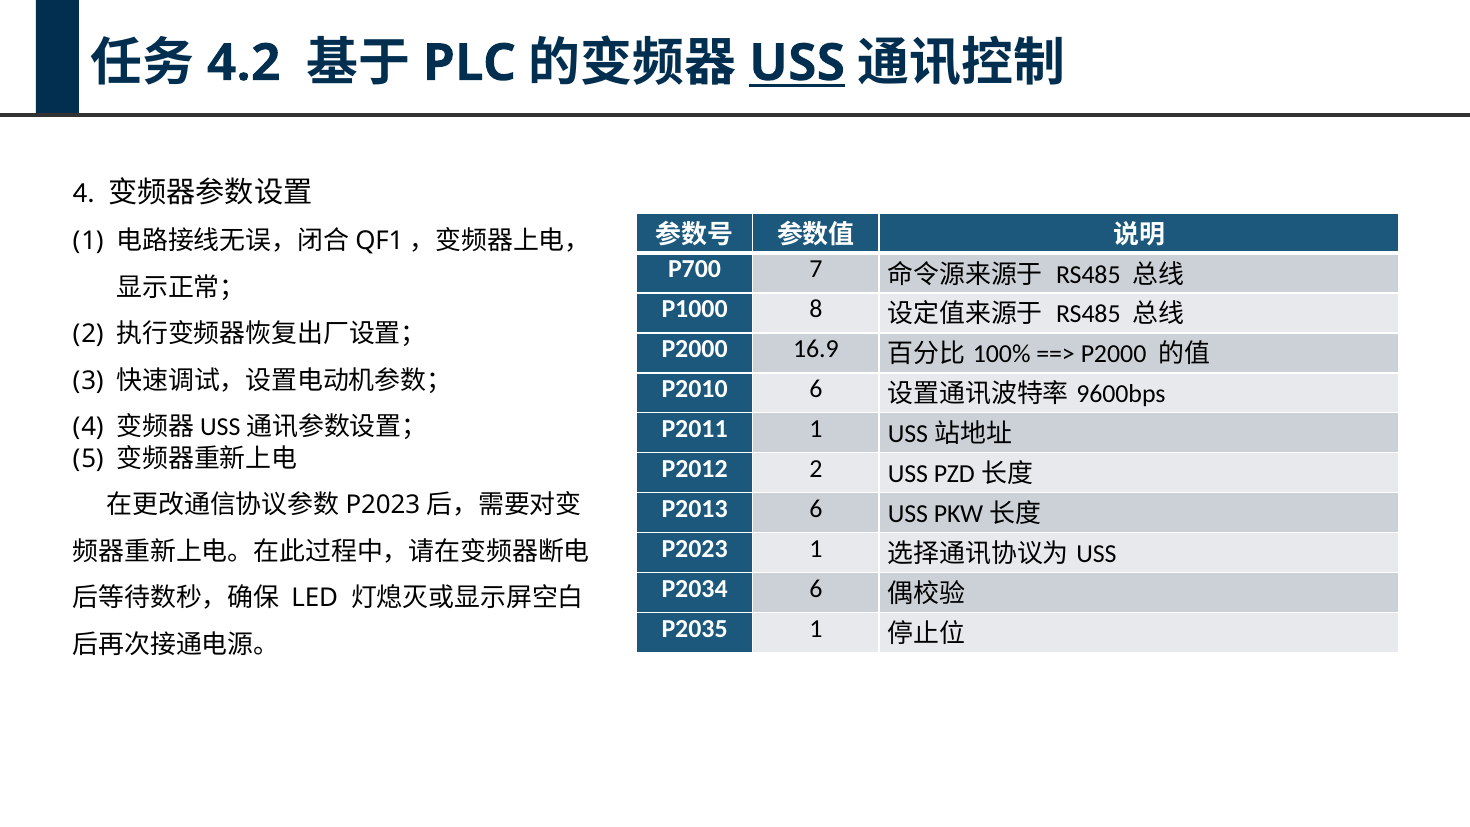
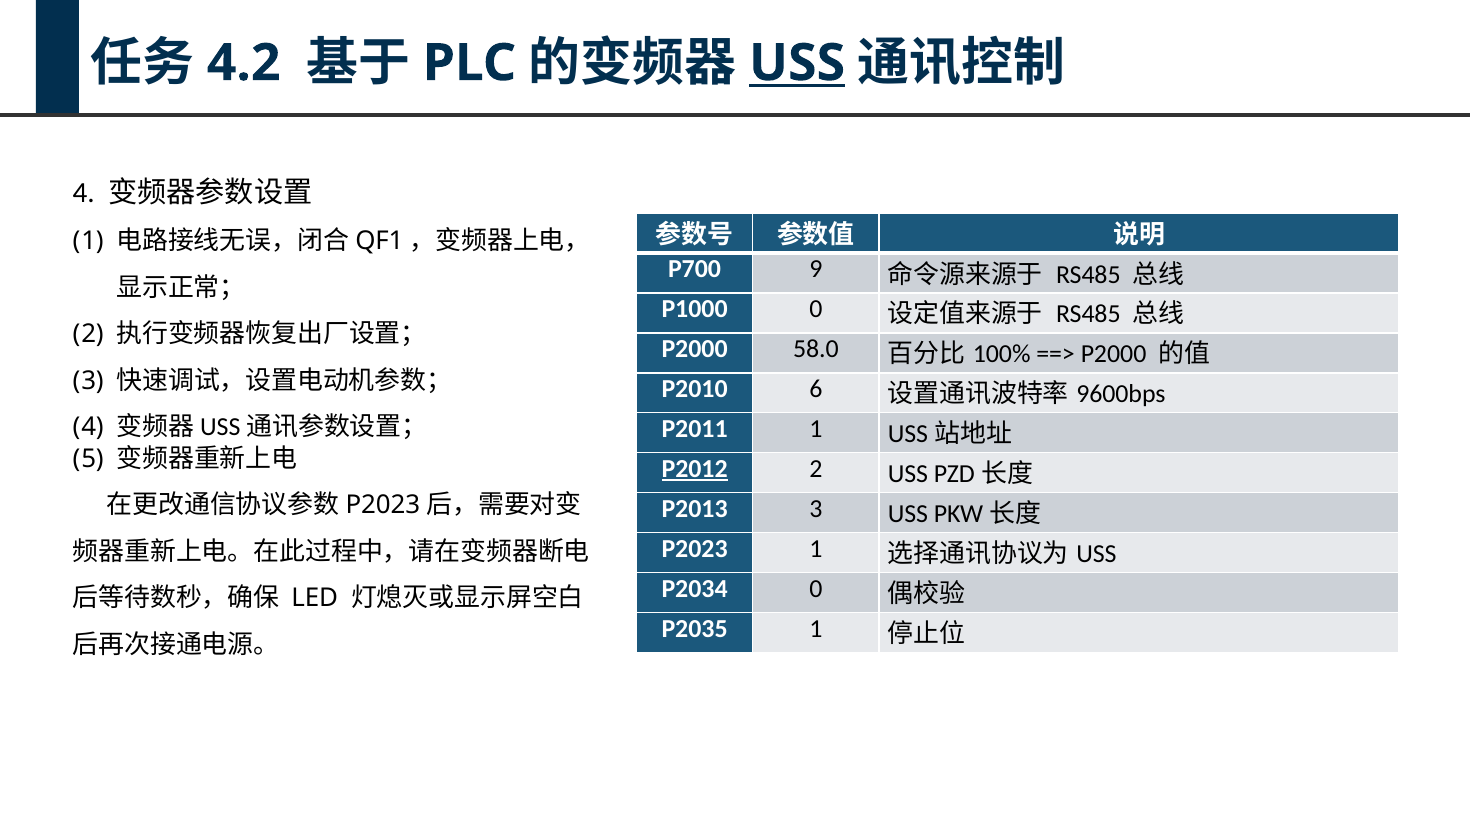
7: 7 -> 9
P1000 8: 8 -> 0
16.9: 16.9 -> 58.0
P2012 underline: none -> present
P2013 6: 6 -> 3
P2034 6: 6 -> 0
